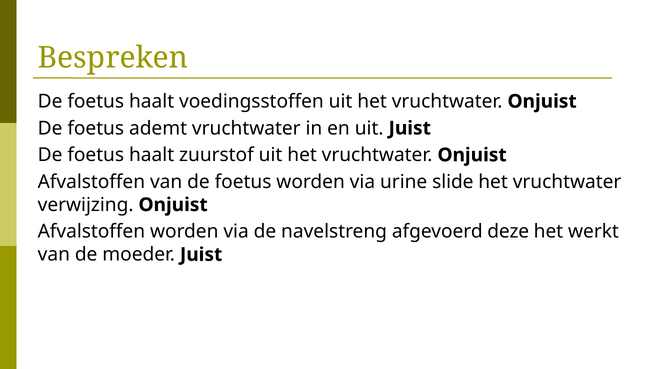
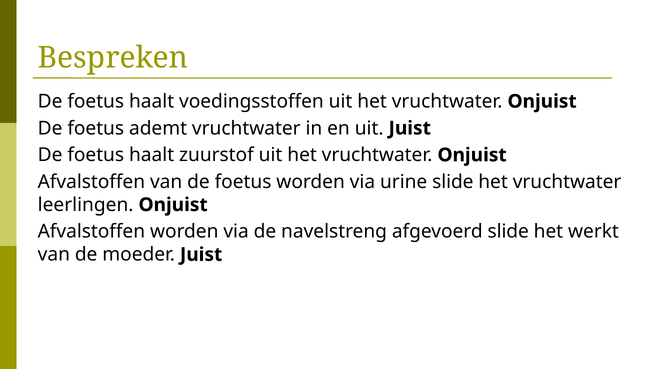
verwijzing: verwijzing -> leerlingen
afgevoerd deze: deze -> slide
